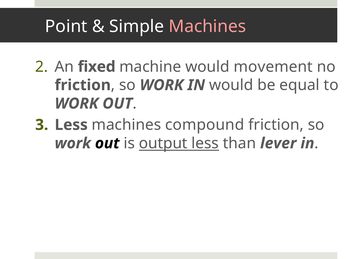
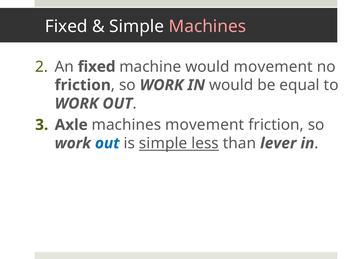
Point at (66, 26): Point -> Fixed
Less at (71, 125): Less -> Axle
machines compound: compound -> movement
out at (107, 144) colour: black -> blue
is output: output -> simple
